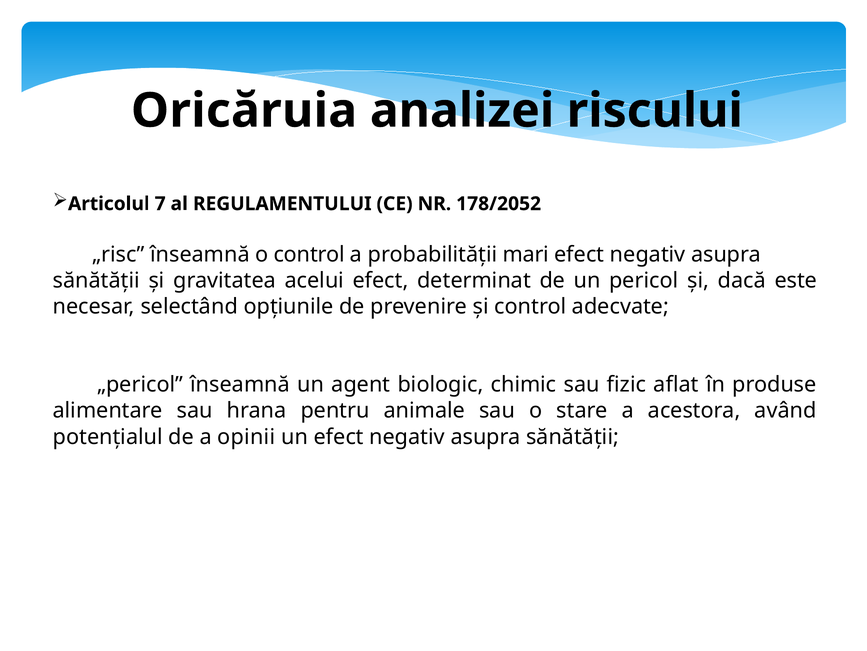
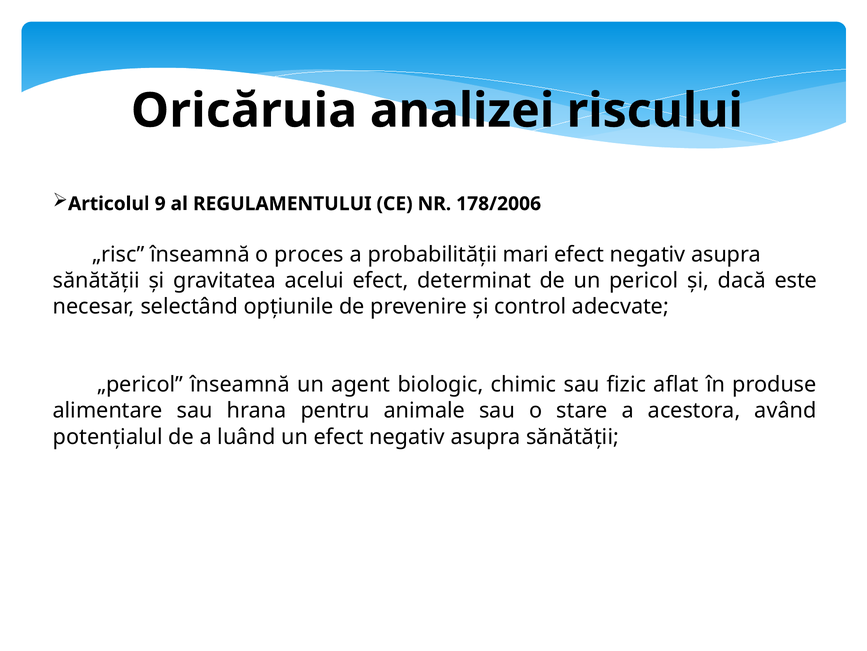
7: 7 -> 9
178/2052: 178/2052 -> 178/2006
o control: control -> proces
opinii: opinii -> luând
